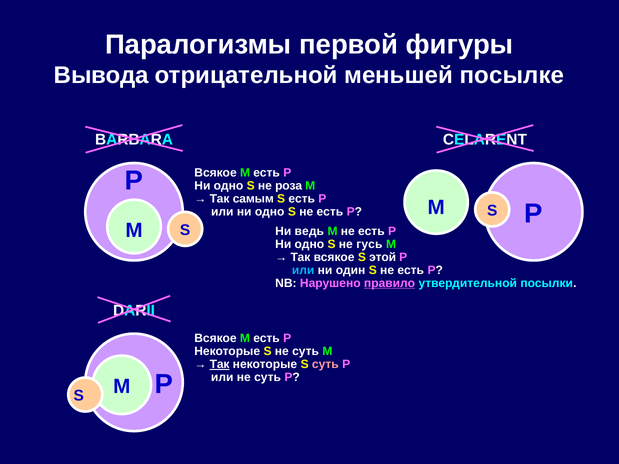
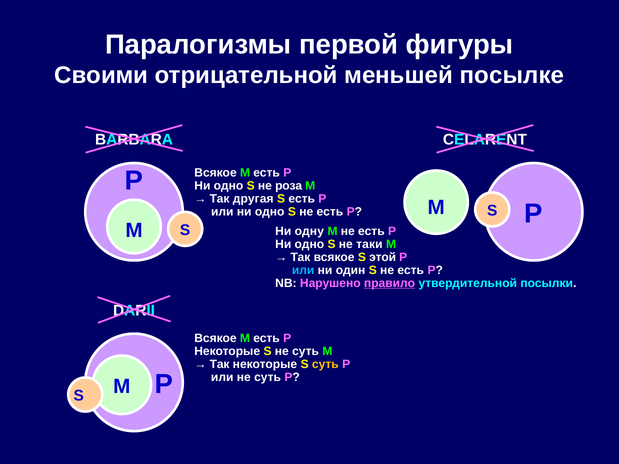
Вывода: Вывода -> Своими
самым: самым -> другая
ведь: ведь -> одну
гусь: гусь -> таки
Так at (220, 364) underline: present -> none
суть at (325, 364) colour: pink -> yellow
